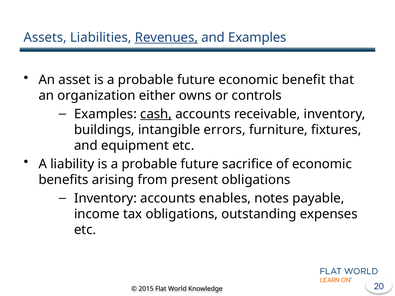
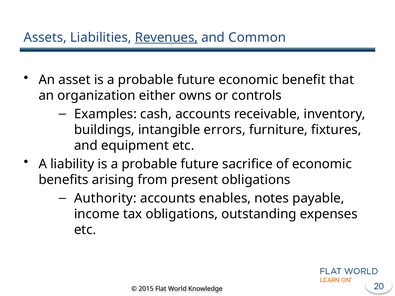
and Examples: Examples -> Common
cash underline: present -> none
Inventory at (105, 198): Inventory -> Authority
